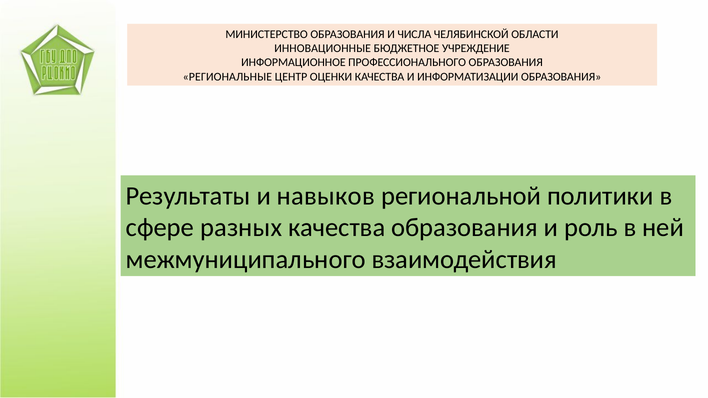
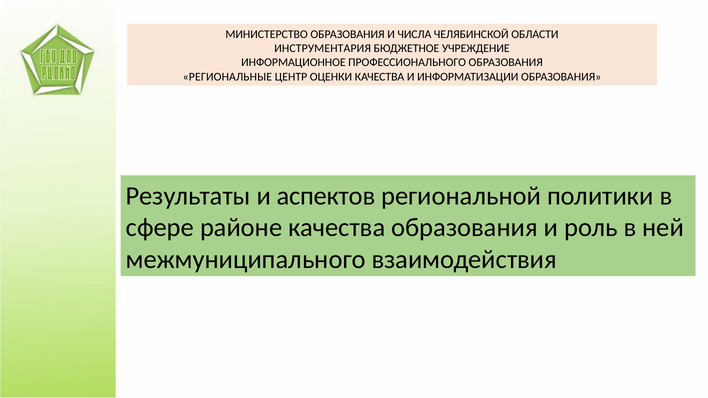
ИННОВАЦИОННЫЕ: ИННОВАЦИОННЫЕ -> ИНСТРУМЕНТАРИЯ
навыков: навыков -> аспектов
разных: разных -> районе
